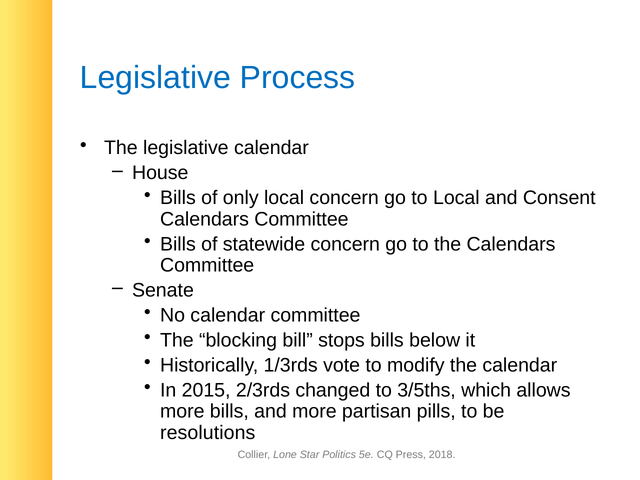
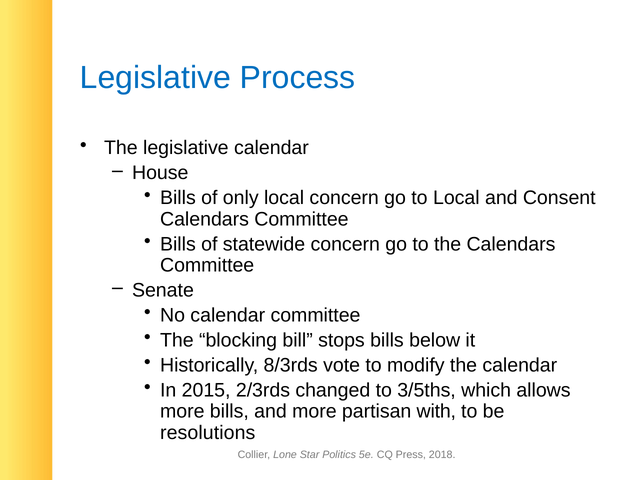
1/3rds: 1/3rds -> 8/3rds
pills: pills -> with
